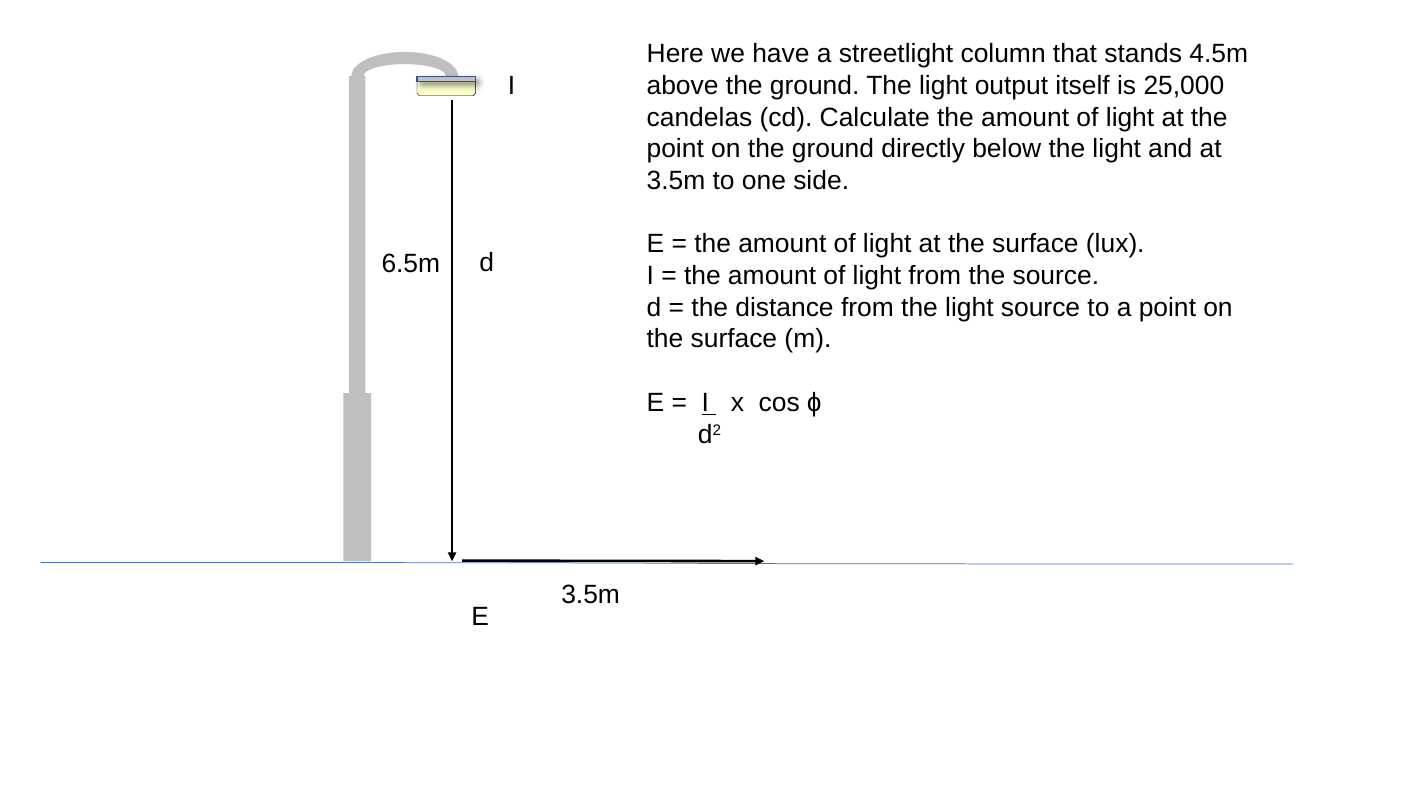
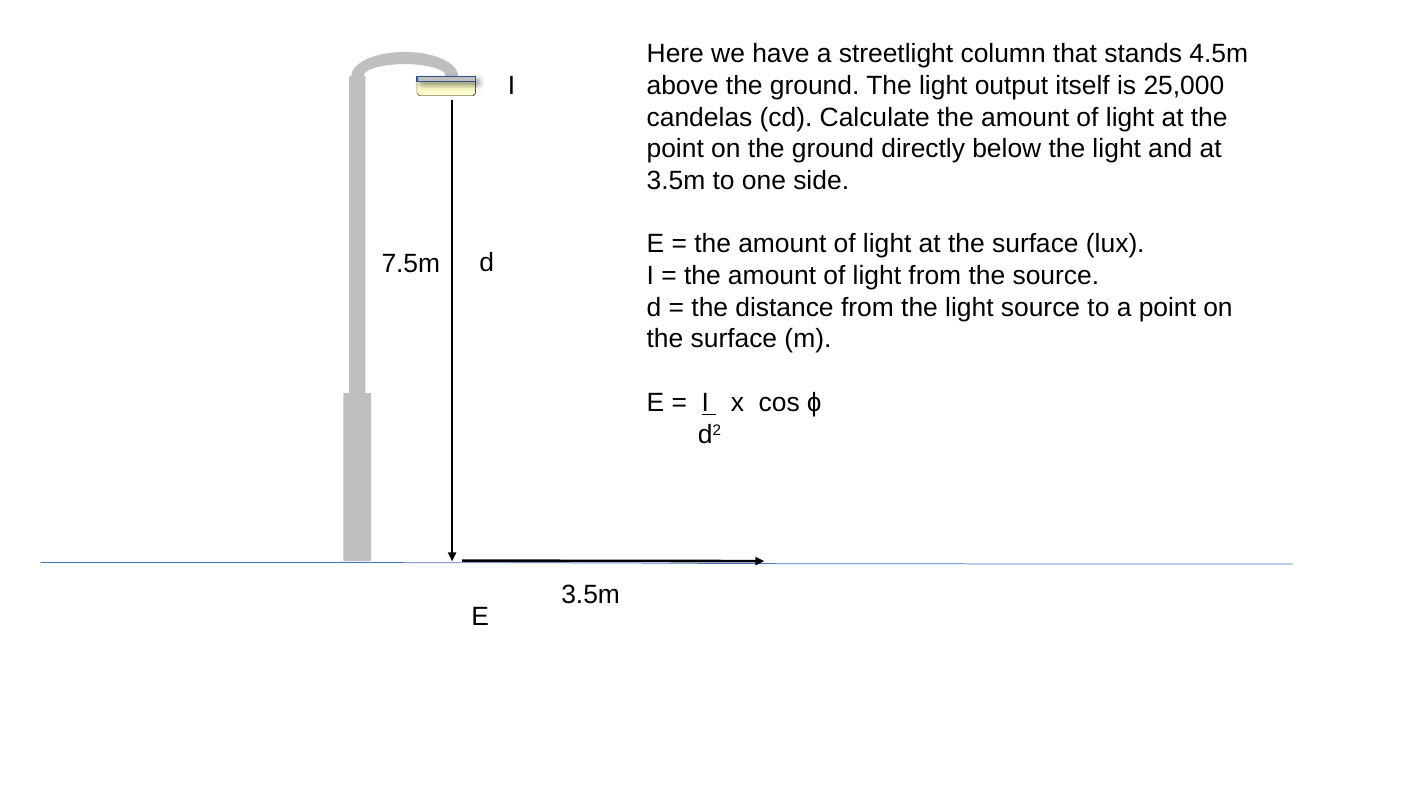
6.5m: 6.5m -> 7.5m
